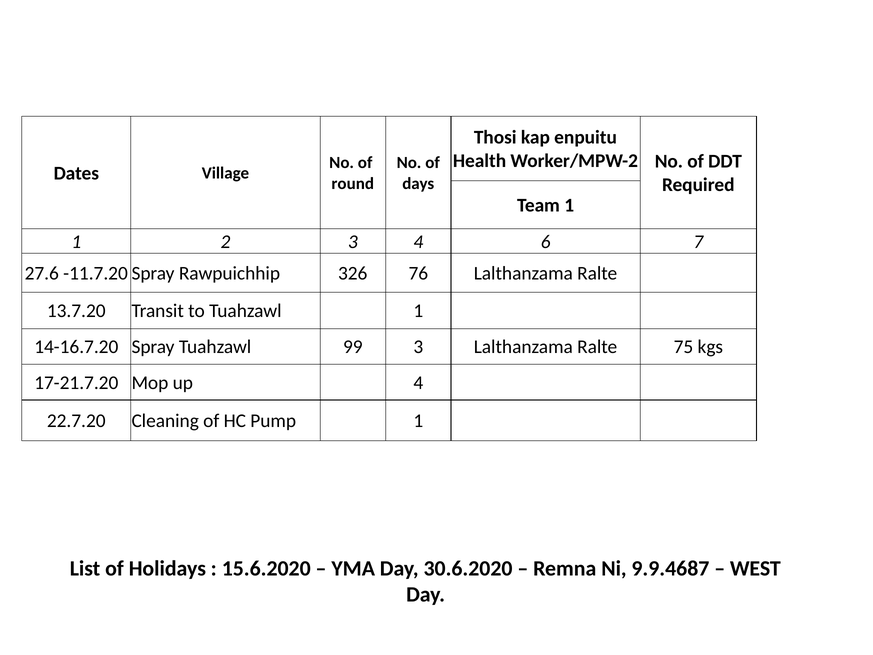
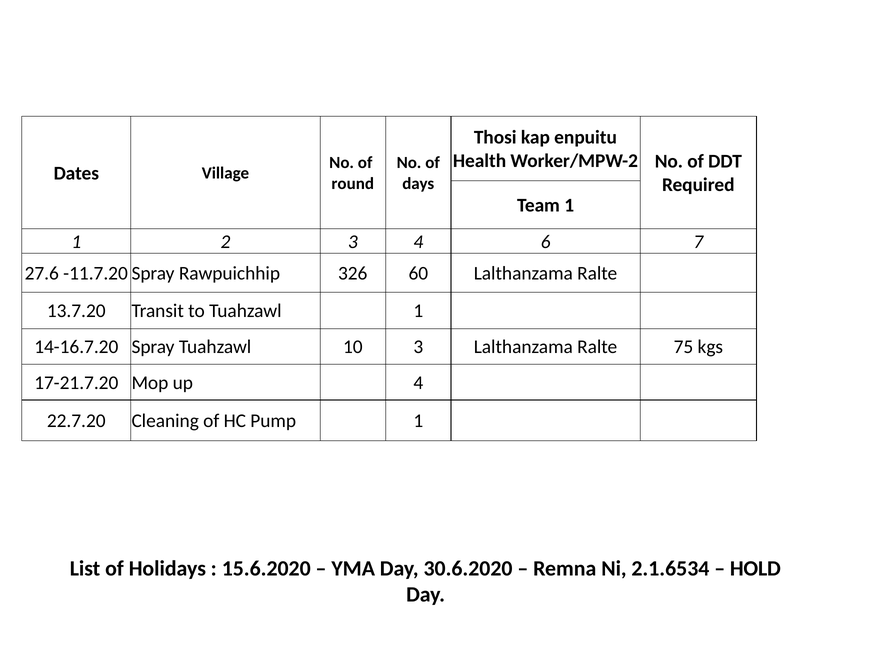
76: 76 -> 60
99: 99 -> 10
9.9.4687: 9.9.4687 -> 2.1.6534
WEST: WEST -> HOLD
